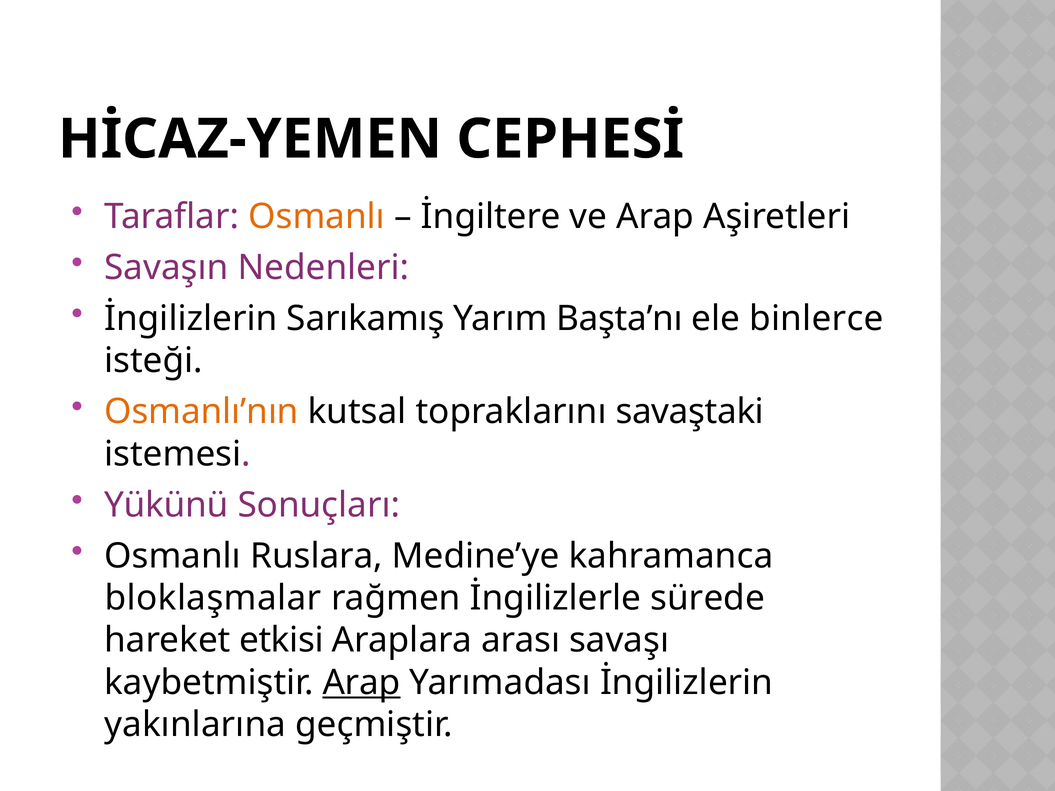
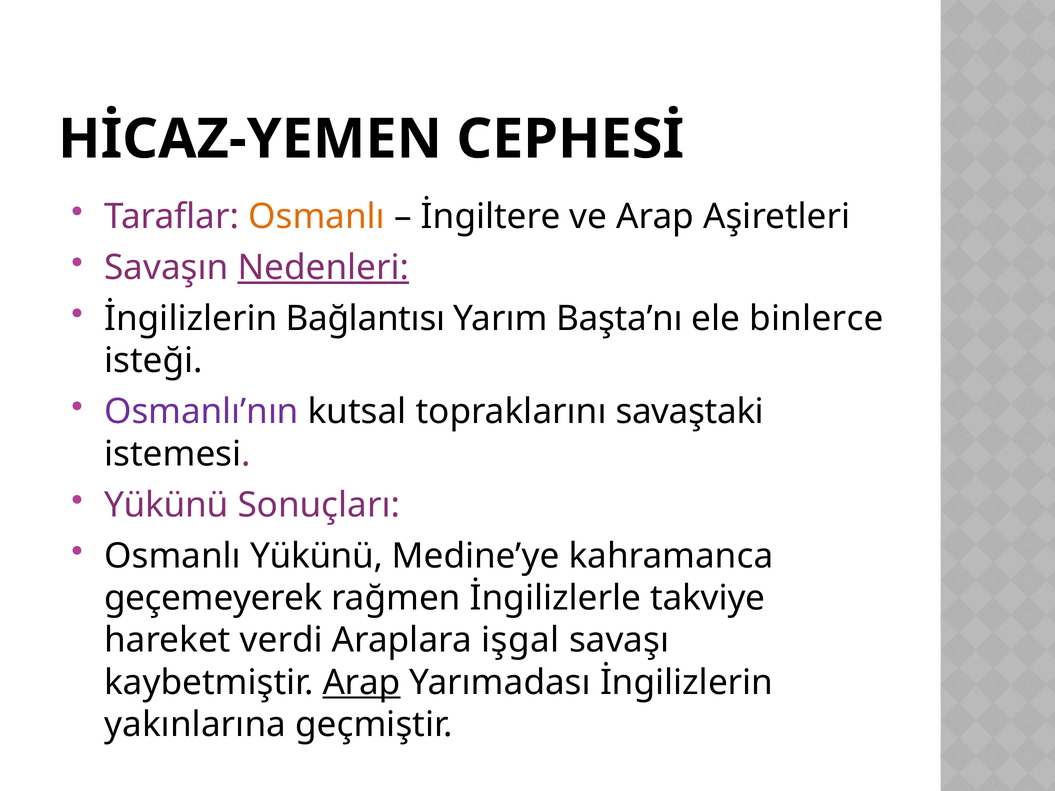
Nedenleri underline: none -> present
Sarıkamış: Sarıkamış -> Bağlantısı
Osmanlı’nın colour: orange -> purple
Osmanlı Ruslara: Ruslara -> Yükünü
bloklaşmalar: bloklaşmalar -> geçemeyerek
sürede: sürede -> takviye
etkisi: etkisi -> verdi
arası: arası -> işgal
